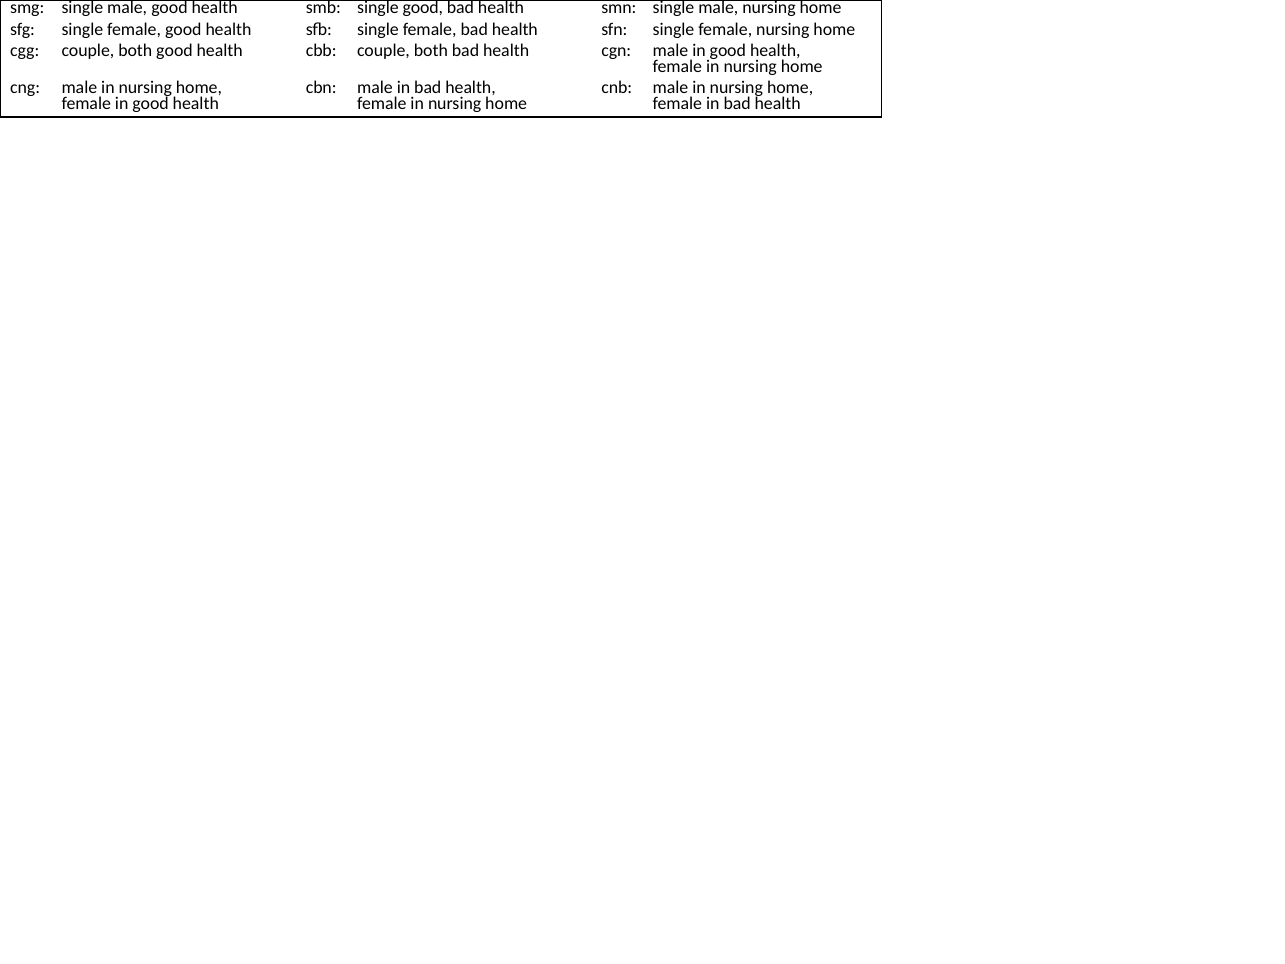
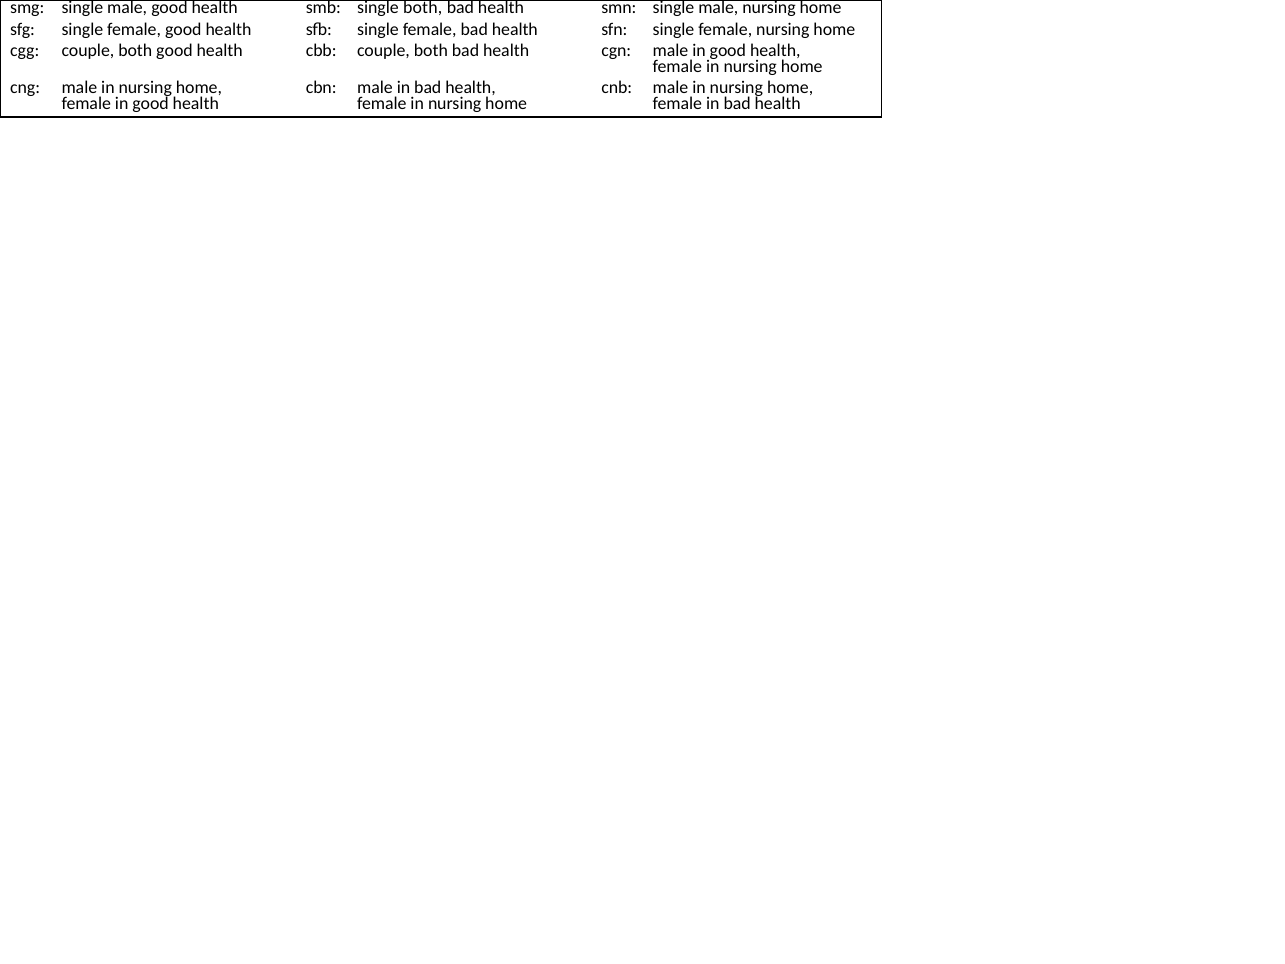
single good: good -> both
